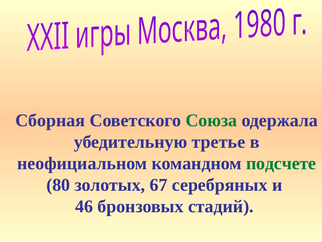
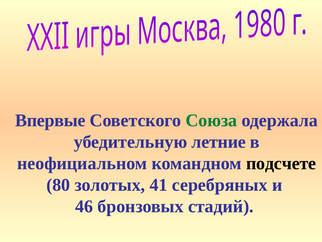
Сборная: Сборная -> Впервые
третье: третье -> летние
подсчете colour: green -> black
67: 67 -> 41
